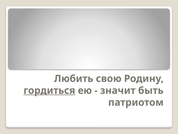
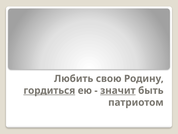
значит underline: none -> present
